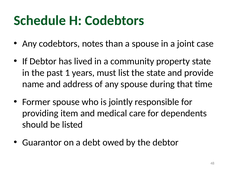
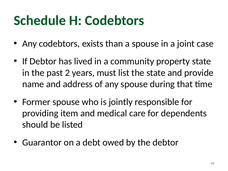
notes: notes -> exists
1: 1 -> 2
